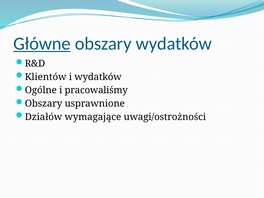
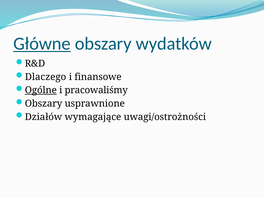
Klientów: Klientów -> Dlaczego
i wydatków: wydatków -> finansowe
Ogólne underline: none -> present
